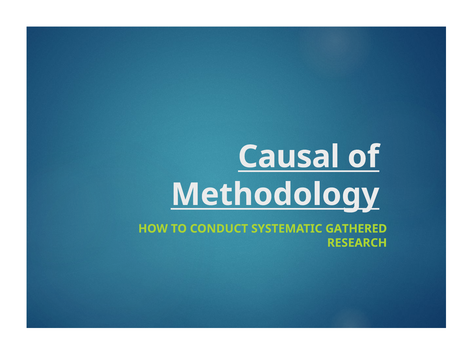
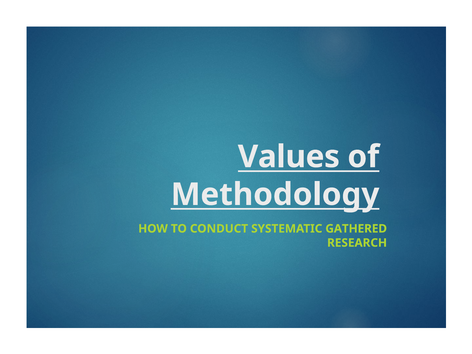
Causal: Causal -> Values
